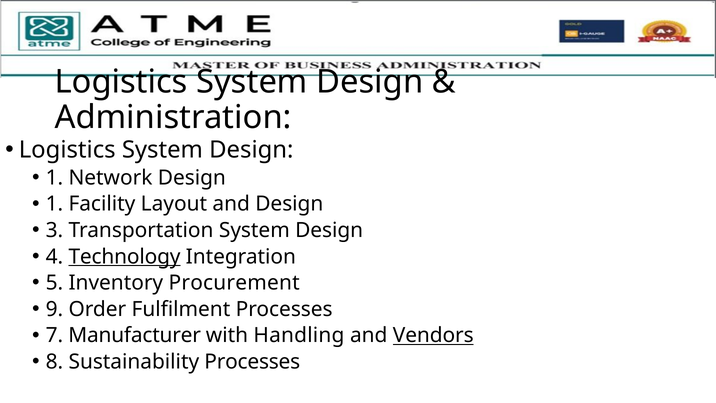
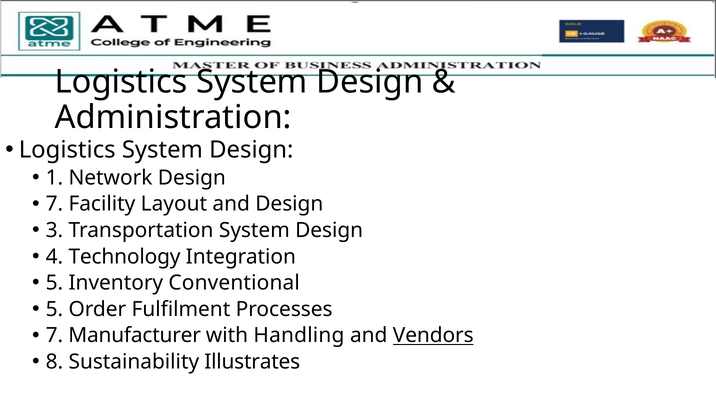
1 at (54, 204): 1 -> 7
Technology underline: present -> none
Procurement: Procurement -> Conventional
9 at (54, 309): 9 -> 5
Sustainability Processes: Processes -> Illustrates
